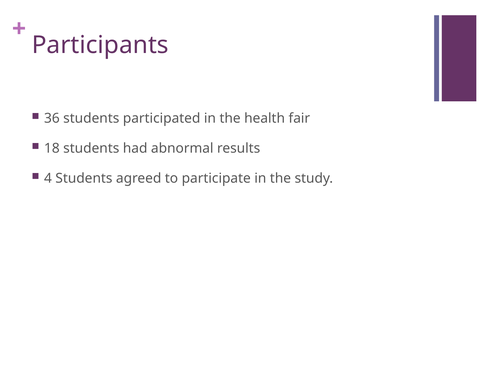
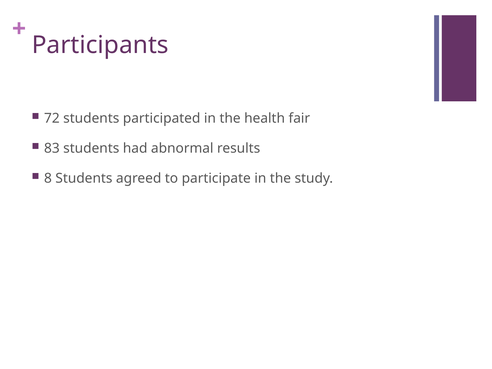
36: 36 -> 72
18: 18 -> 83
4: 4 -> 8
